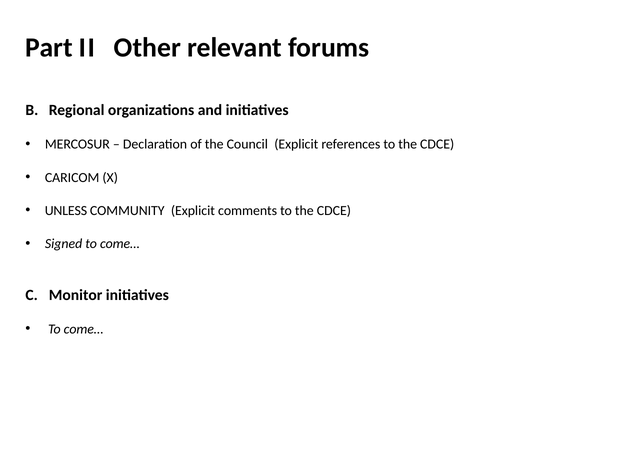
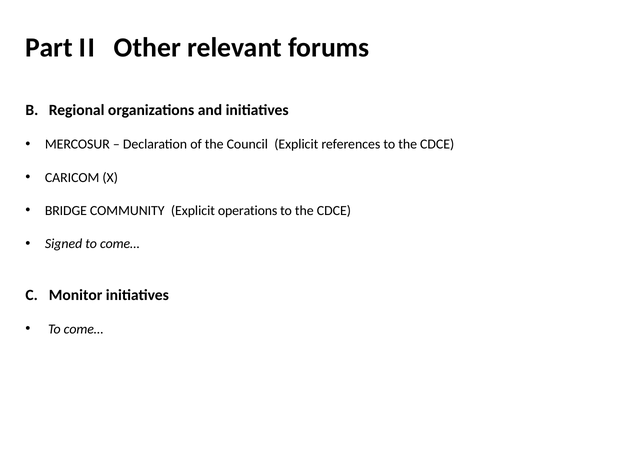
UNLESS: UNLESS -> BRIDGE
comments: comments -> operations
